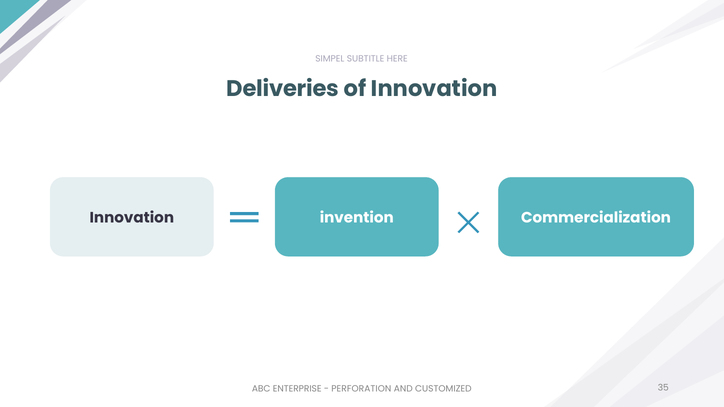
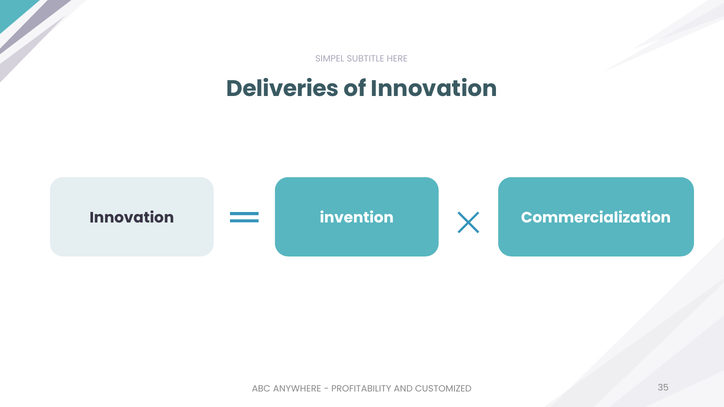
ENTERPRISE: ENTERPRISE -> ANYWHERE
PERFORATION: PERFORATION -> PROFITABILITY
